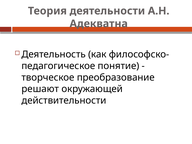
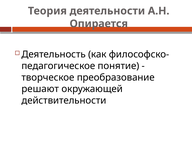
Адекватна: Адекватна -> Опирается
